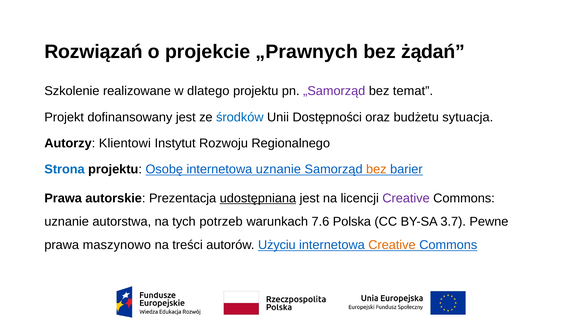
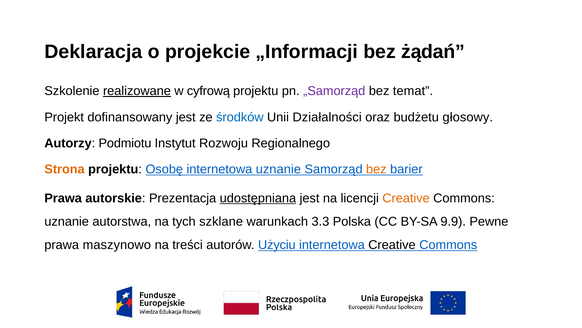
Rozwiązań: Rozwiązań -> Deklaracja
„Prawnych: „Prawnych -> „Informacji
realizowane underline: none -> present
dlatego: dlatego -> cyfrową
Dostępności: Dostępności -> Działalności
sytuacja: sytuacja -> głosowy
Klientowi: Klientowi -> Podmiotu
Strona colour: blue -> orange
Creative at (406, 198) colour: purple -> orange
potrzeb: potrzeb -> szklane
7.6: 7.6 -> 3.3
3.7: 3.7 -> 9.9
Creative at (392, 245) colour: orange -> black
